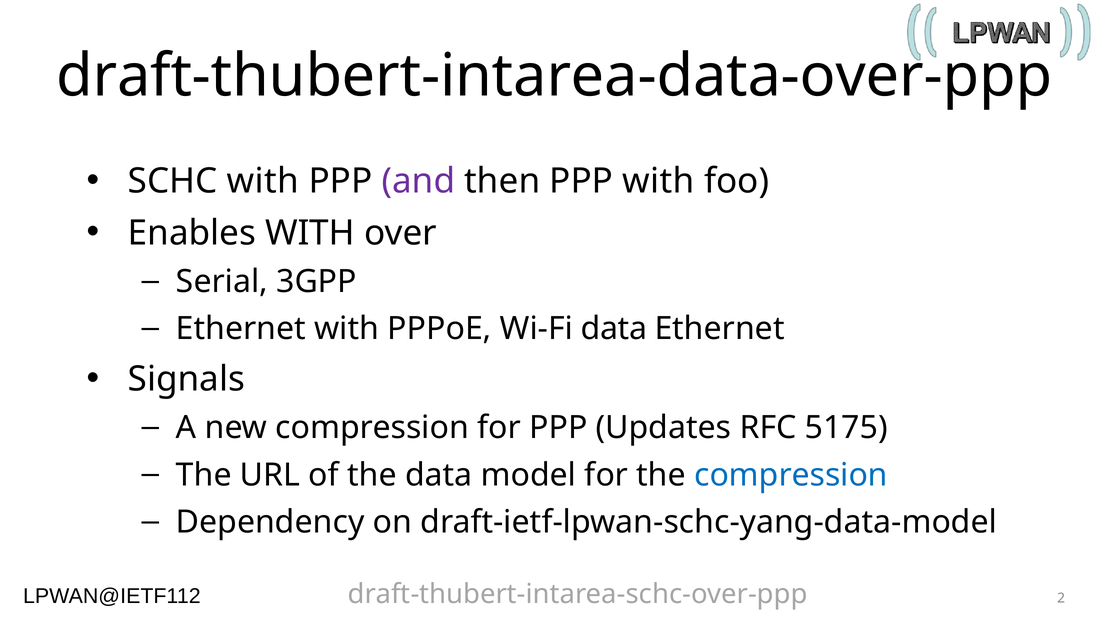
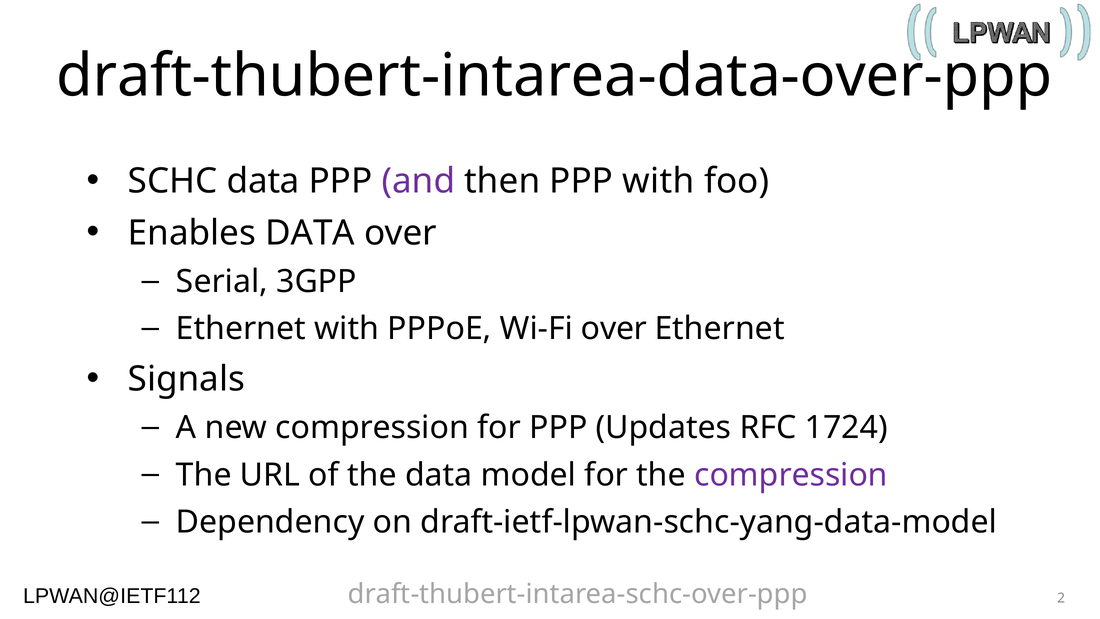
SCHC with: with -> data
Enables WITH: WITH -> DATA
Wi-Fi data: data -> over
5175: 5175 -> 1724
compression at (791, 475) colour: blue -> purple
